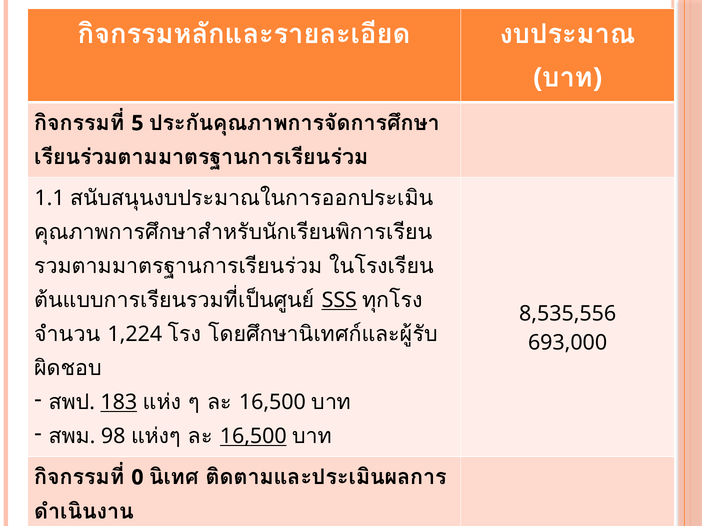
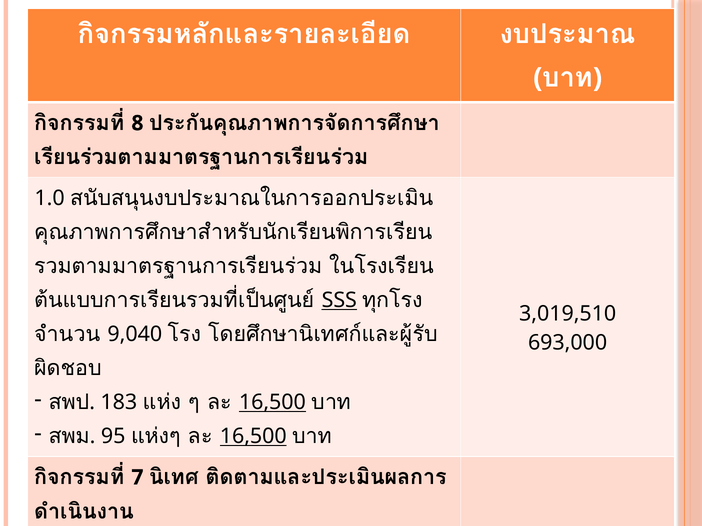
5: 5 -> 8
1.1: 1.1 -> 1.0
8,535,556: 8,535,556 -> 3,019,510
1,224: 1,224 -> 9,040
183 at (119, 403) underline: present -> none
16,500 at (272, 403) underline: none -> present
98: 98 -> 95
0 at (137, 478): 0 -> 7
